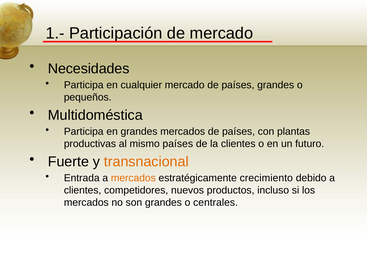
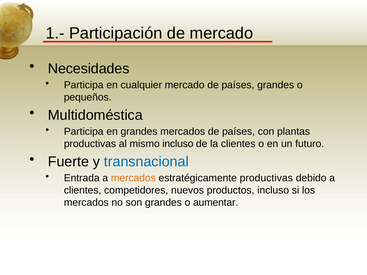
mismo países: países -> incluso
transnacional colour: orange -> blue
estratégicamente crecimiento: crecimiento -> productivas
centrales: centrales -> aumentar
